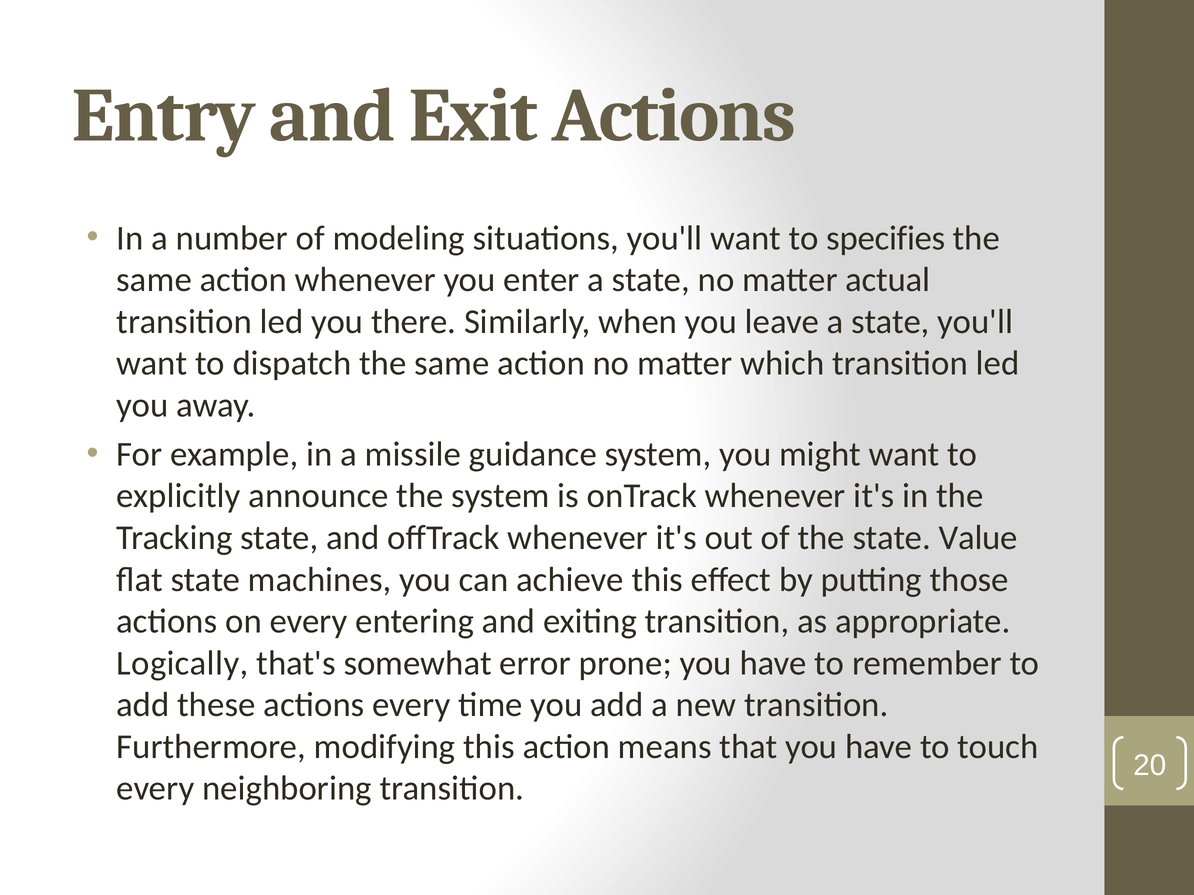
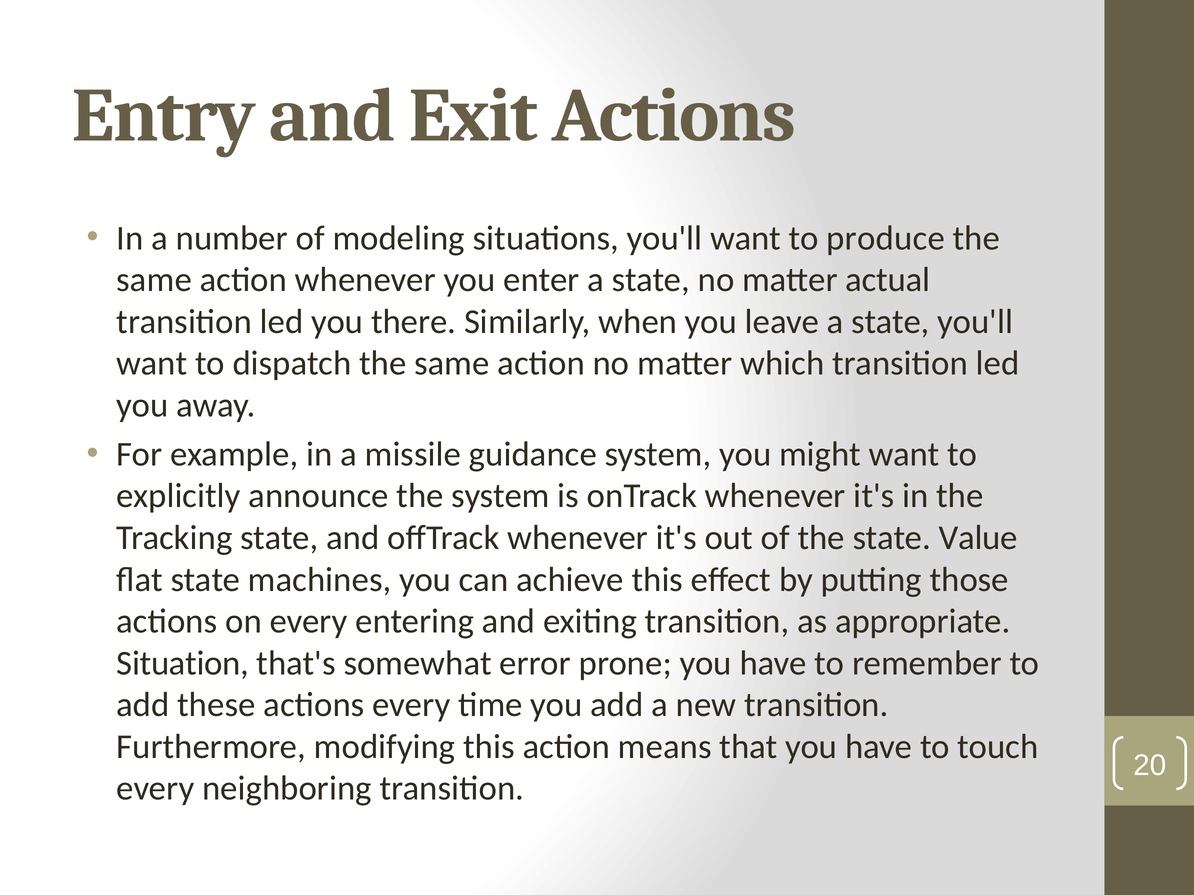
specifies: specifies -> produce
Logically: Logically -> Situation
